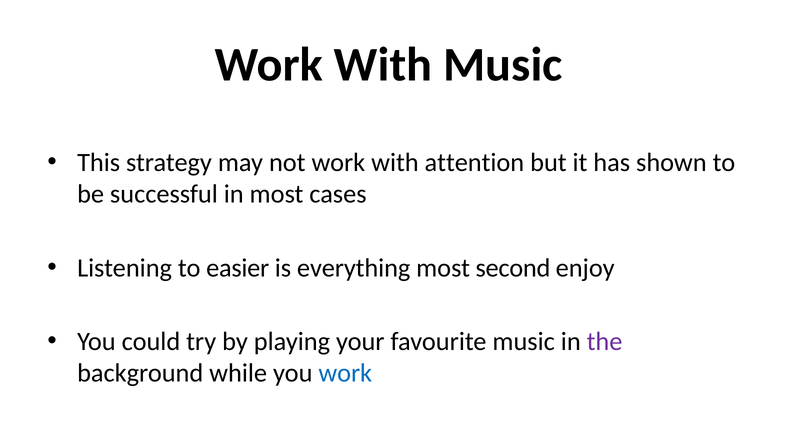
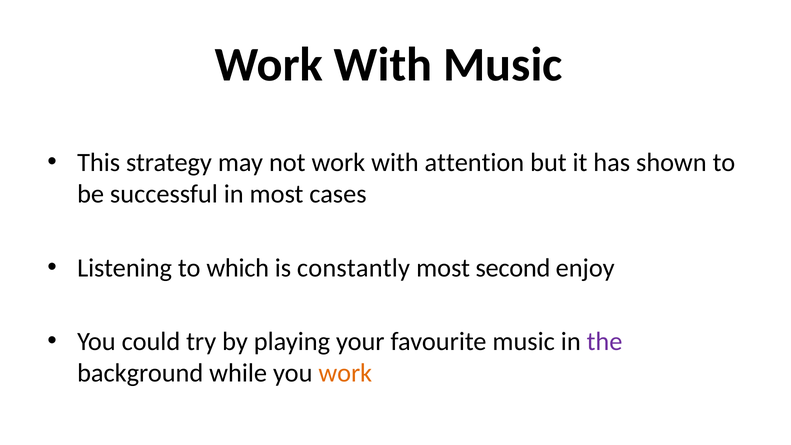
easier: easier -> which
everything: everything -> constantly
work at (345, 373) colour: blue -> orange
